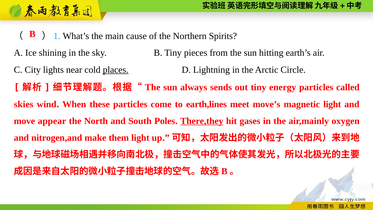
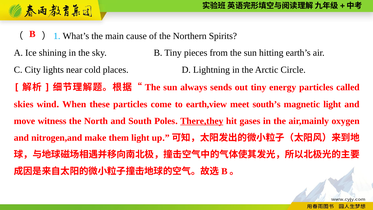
places underline: present -> none
earth,lines: earth,lines -> earth,view
move’s: move’s -> south’s
appear: appear -> witness
